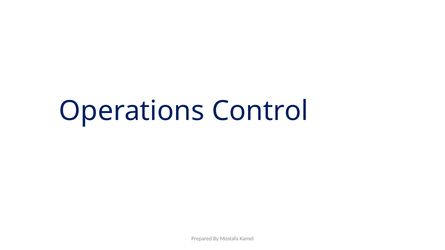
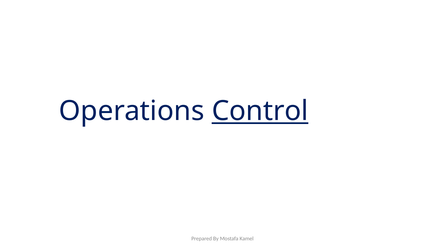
Control underline: none -> present
